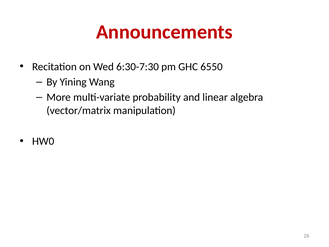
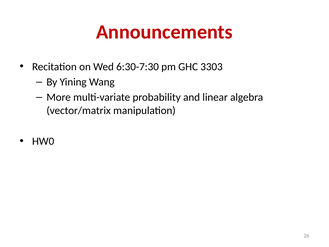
6550: 6550 -> 3303
